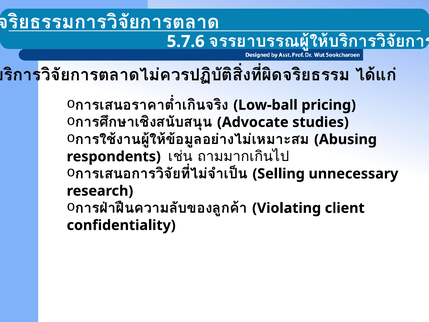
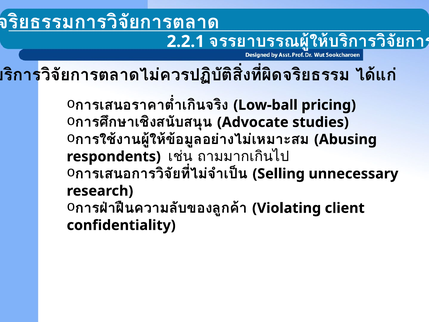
5.7.6: 5.7.6 -> 2.2.1
